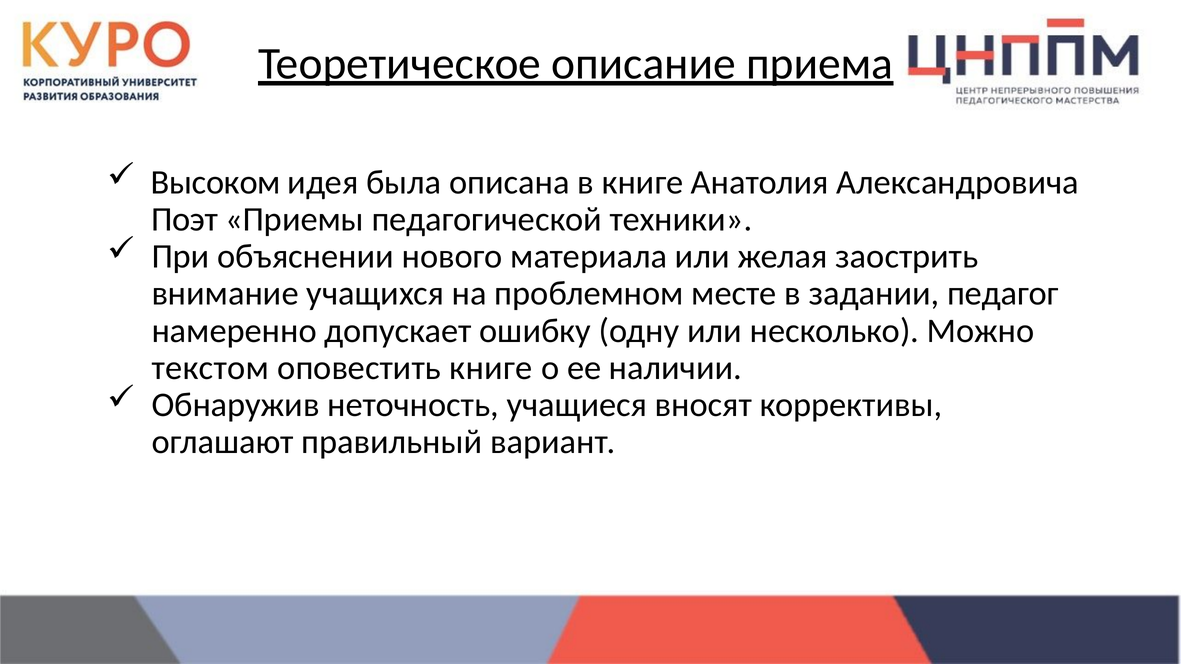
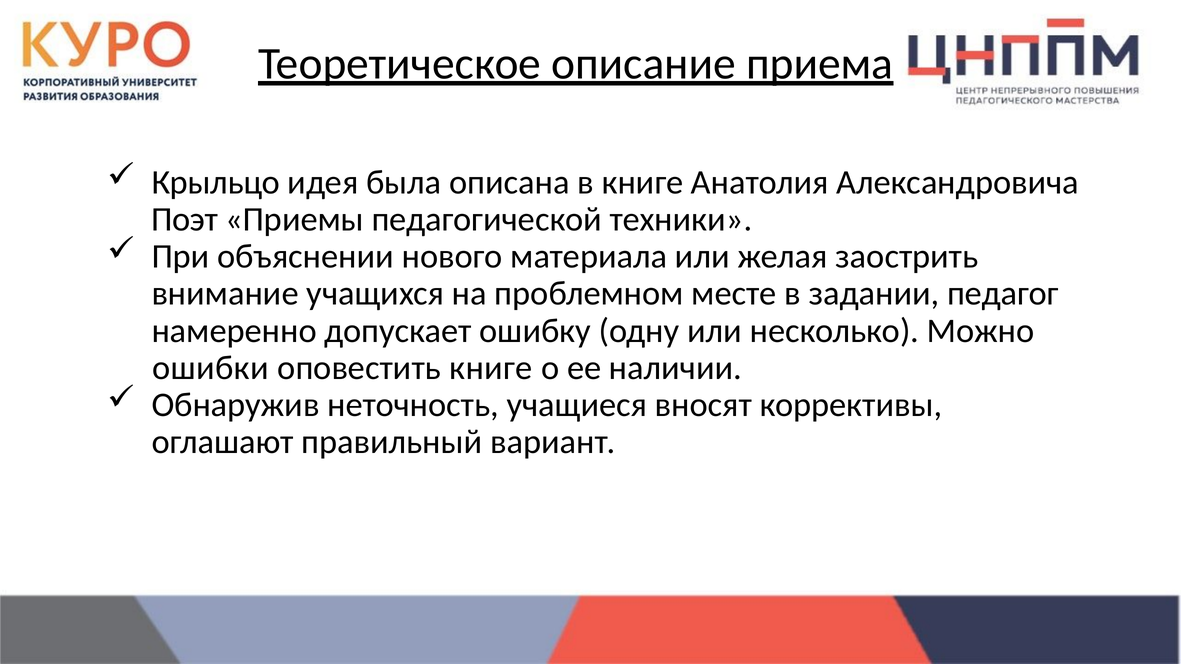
Высоком: Высоком -> Крыльцо
текстом: текстом -> ошибки
